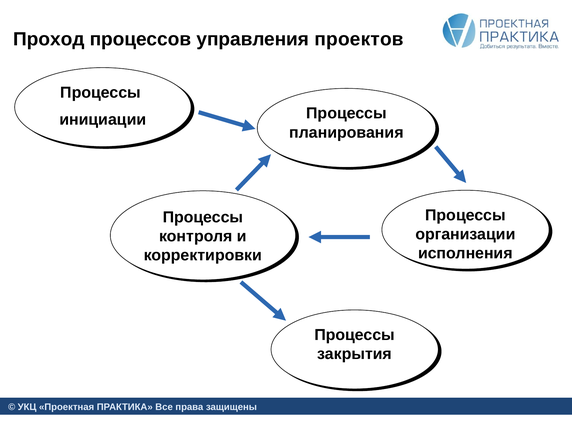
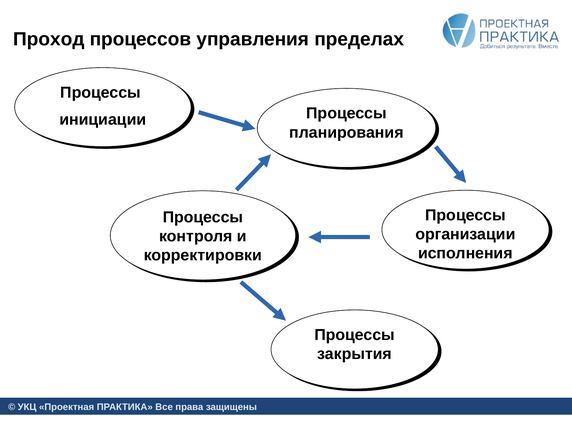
проектов: проектов -> пределах
